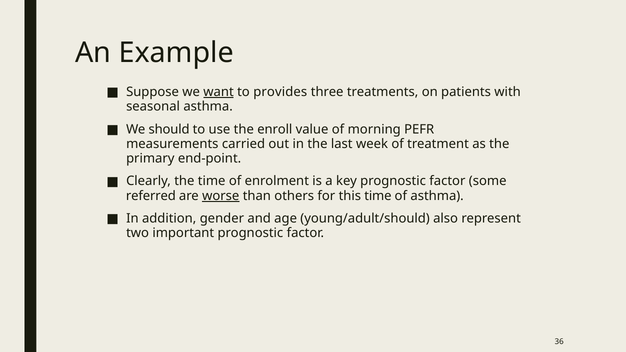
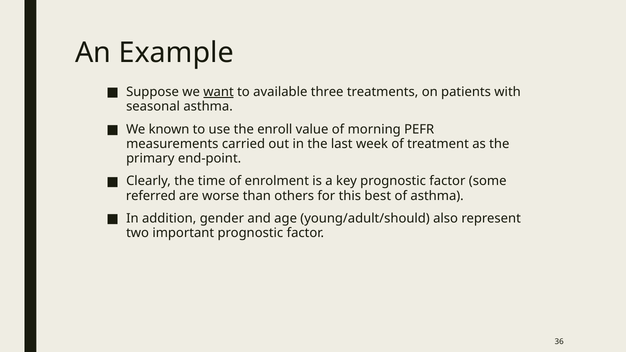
provides: provides -> available
should: should -> known
worse underline: present -> none
this time: time -> best
